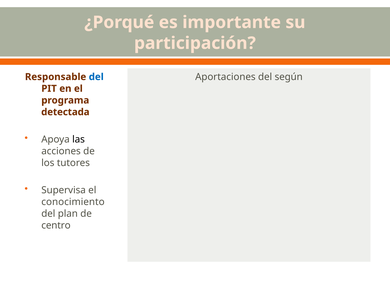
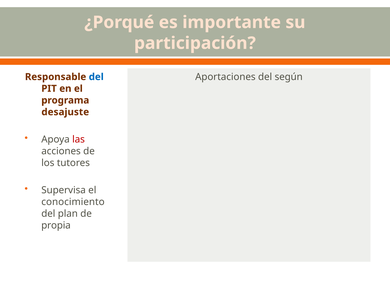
detectada: detectada -> desajuste
las colour: black -> red
centro: centro -> propia
